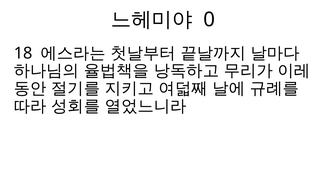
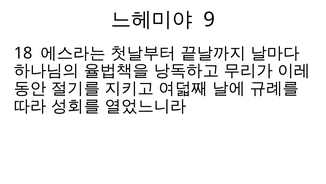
0: 0 -> 9
